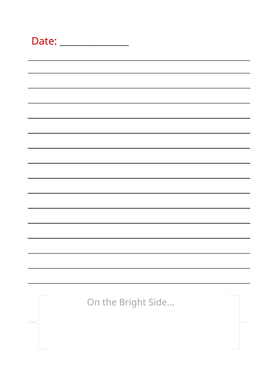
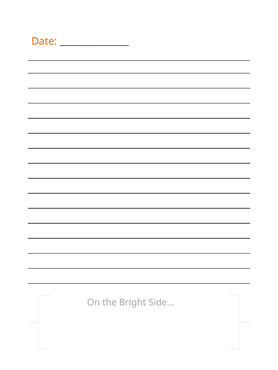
Date colour: red -> orange
